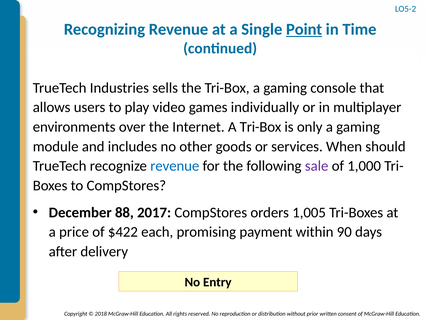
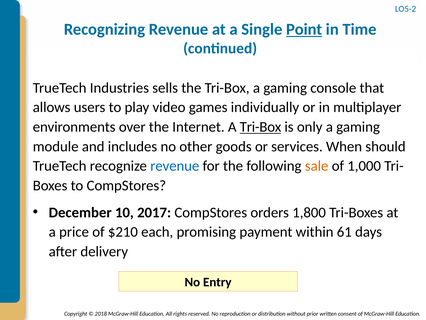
Tri-Box at (261, 127) underline: none -> present
sale colour: purple -> orange
88: 88 -> 10
1,005: 1,005 -> 1,800
$422: $422 -> $210
90: 90 -> 61
